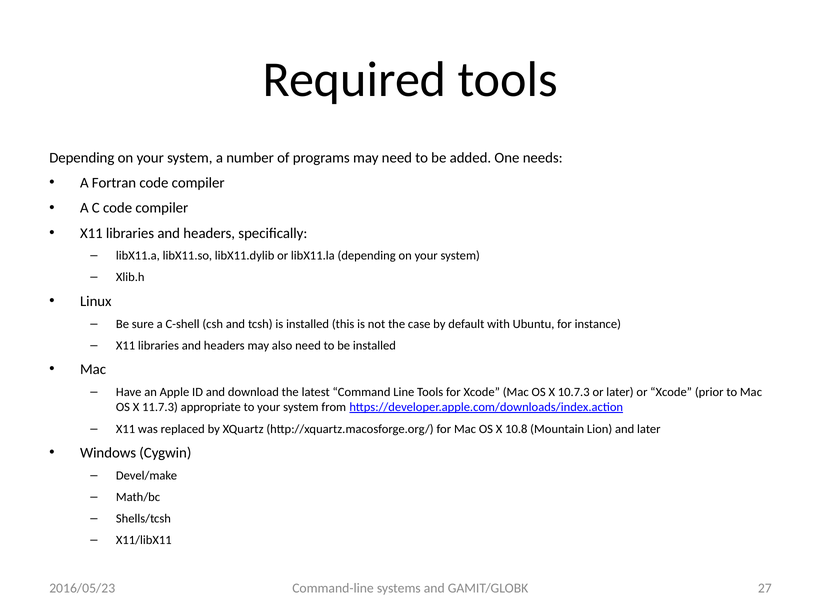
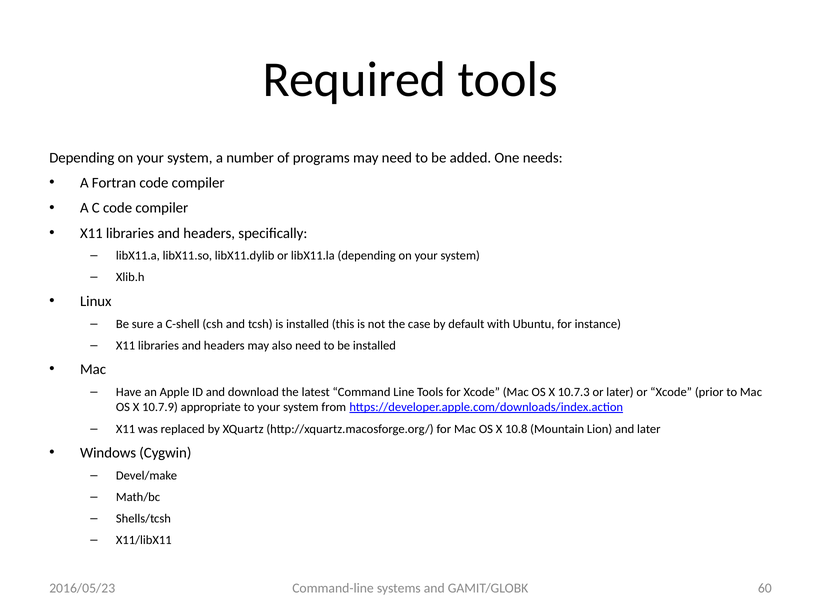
11.7.3: 11.7.3 -> 10.7.9
27: 27 -> 60
